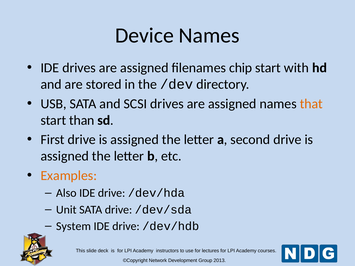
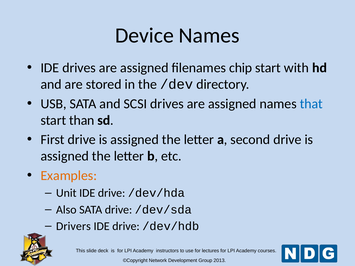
that colour: orange -> blue
Also: Also -> Unit
Unit: Unit -> Also
System: System -> Drivers
